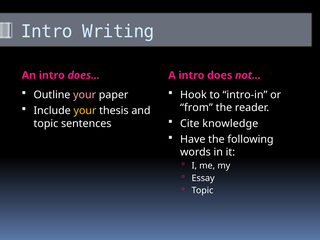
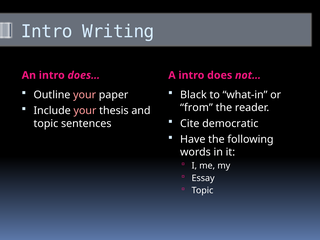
Hook: Hook -> Black
intro-in: intro-in -> what-in
your at (85, 111) colour: yellow -> pink
knowledge: knowledge -> democratic
